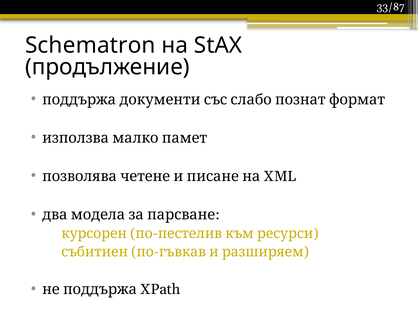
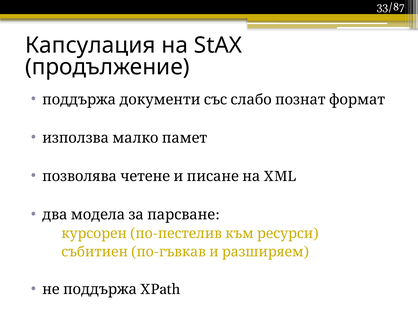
Schematron: Schematron -> Капсулация
